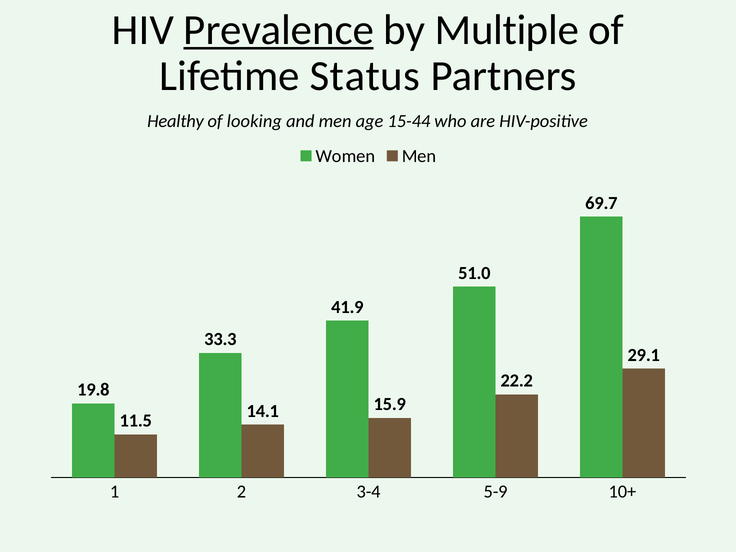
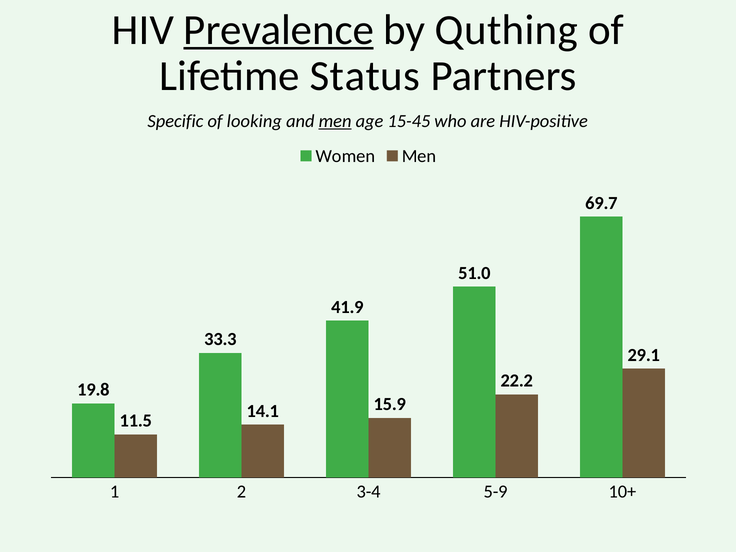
Multiple: Multiple -> Quthing
Healthy: Healthy -> Specific
men at (335, 121) underline: none -> present
15-44: 15-44 -> 15-45
